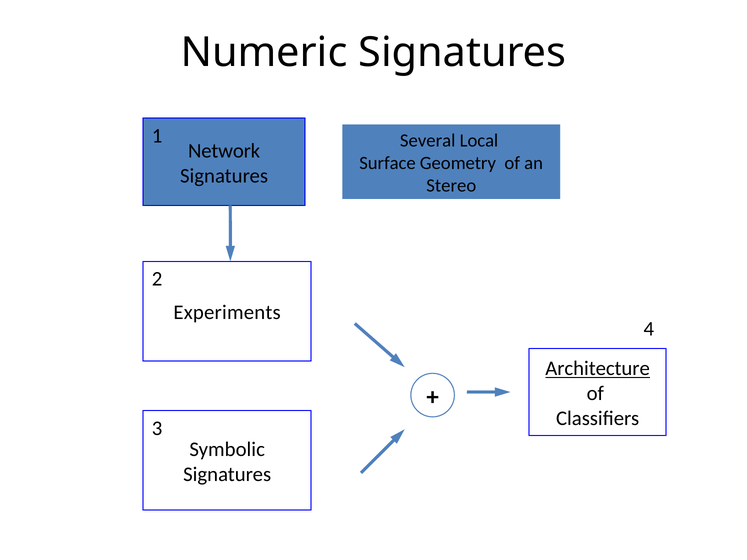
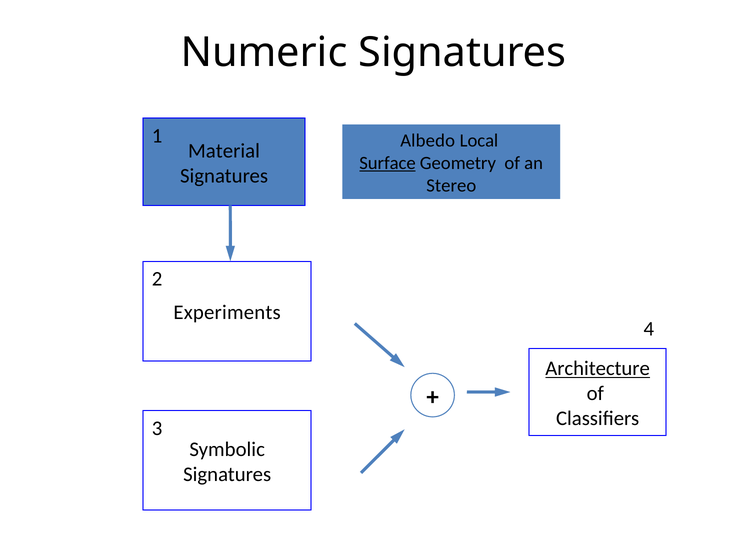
Several: Several -> Albedo
Network: Network -> Material
Surface underline: none -> present
